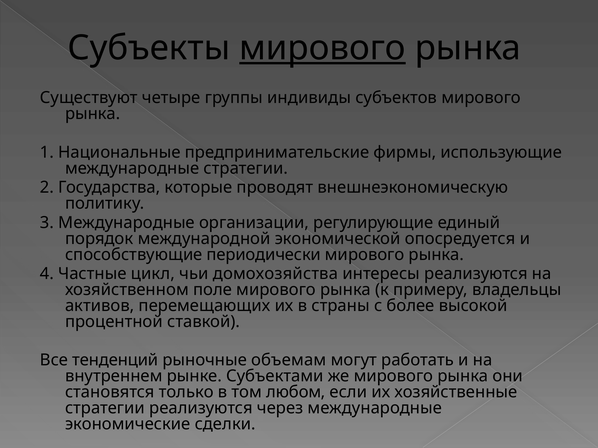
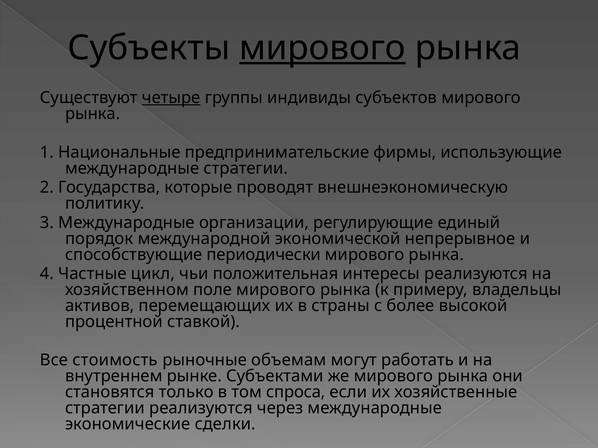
четыре underline: none -> present
опосредуется: опосредуется -> непрерывное
домохозяйства: домохозяйства -> положительная
тенденций: тенденций -> стоимость
любом: любом -> спроса
